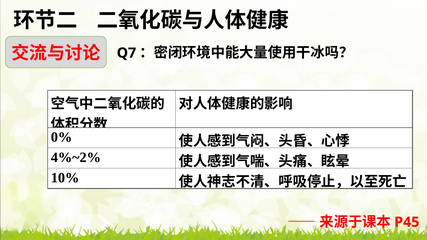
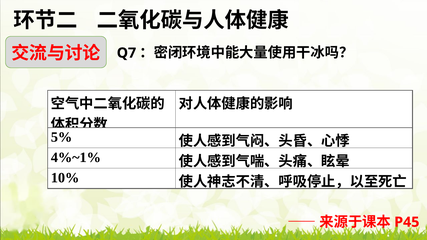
0%: 0% -> 5%
4%~2%: 4%~2% -> 4%~1%
